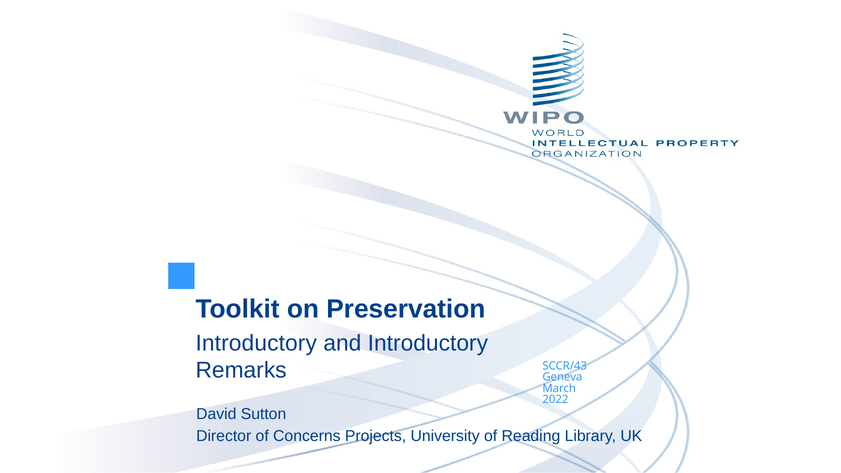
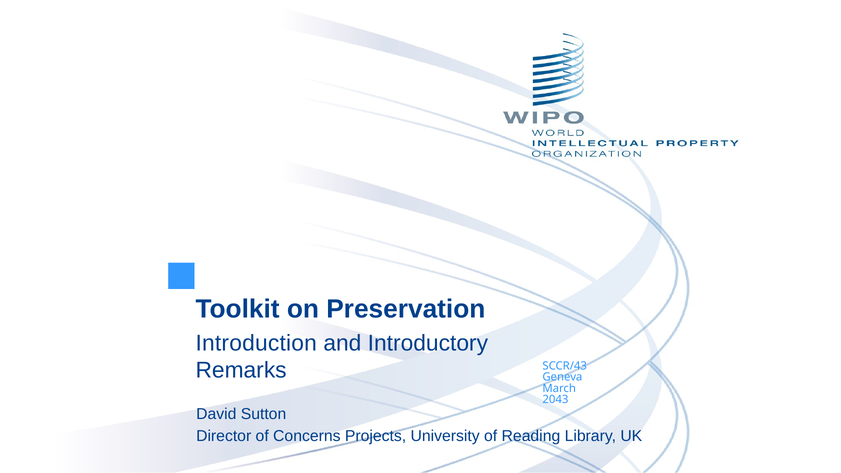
Introductory at (256, 343): Introductory -> Introduction
2022: 2022 -> 2043
